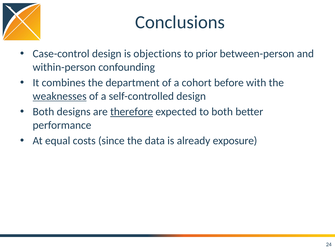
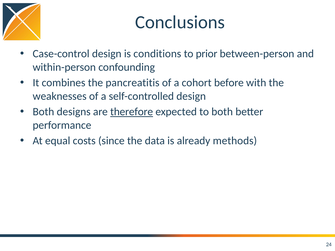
objections: objections -> conditions
department: department -> pancreatitis
weaknesses underline: present -> none
exposure: exposure -> methods
